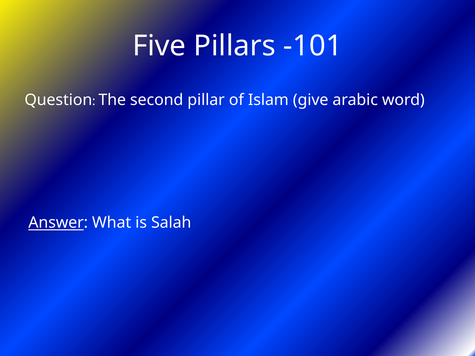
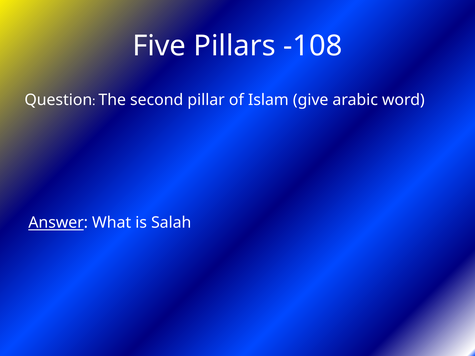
-101: -101 -> -108
